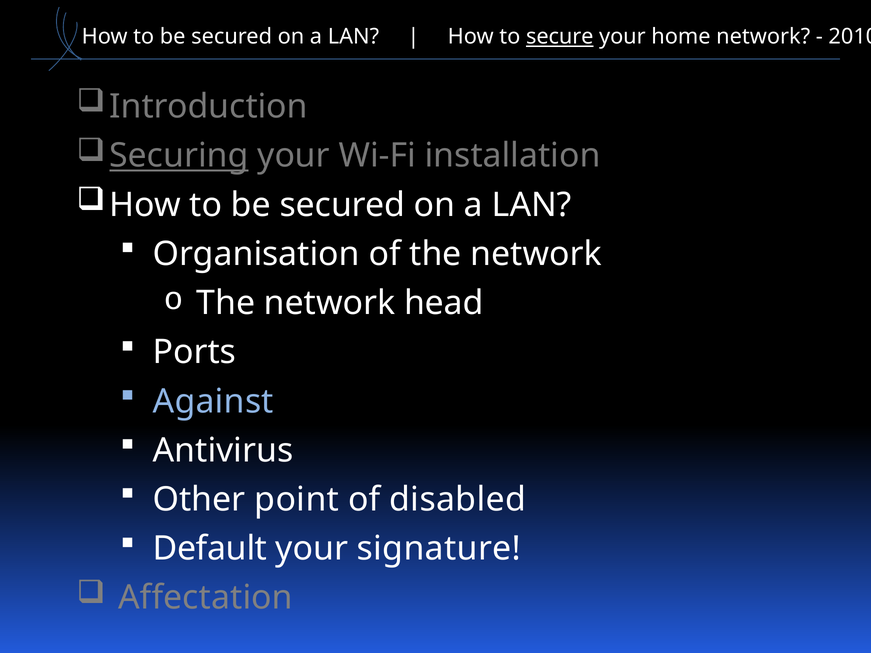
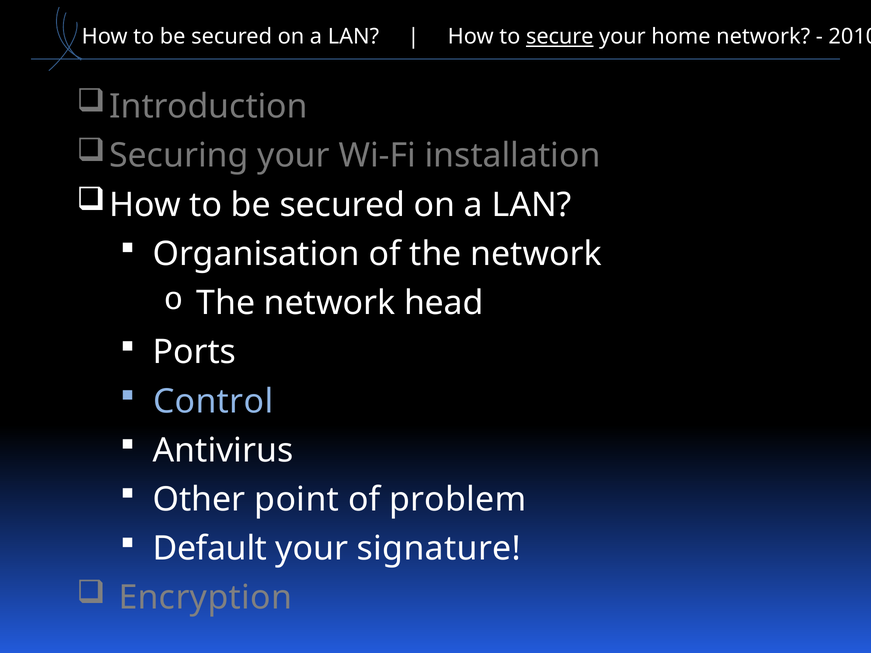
Securing underline: present -> none
Against: Against -> Control
disabled: disabled -> problem
Affectation: Affectation -> Encryption
